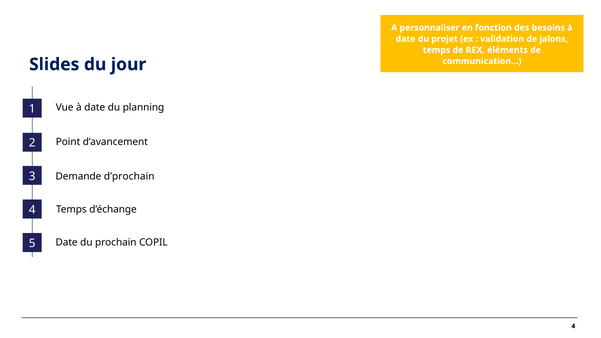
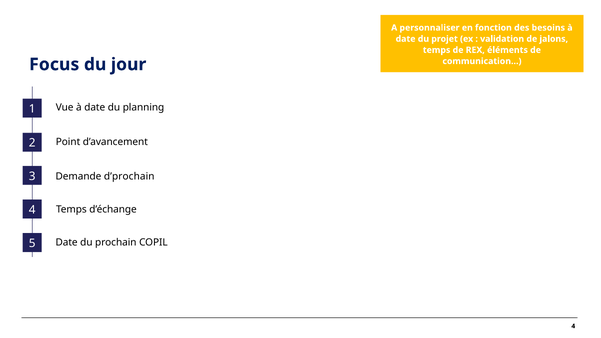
Slides: Slides -> Focus
